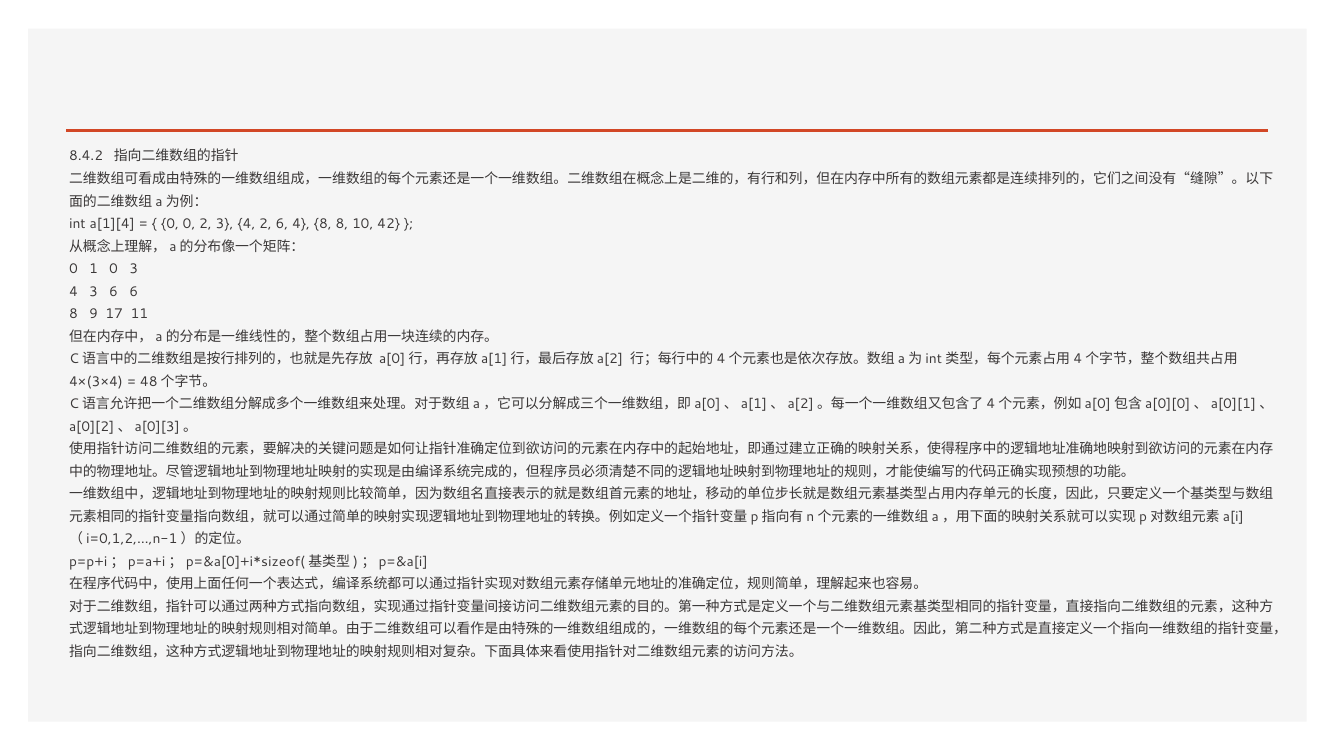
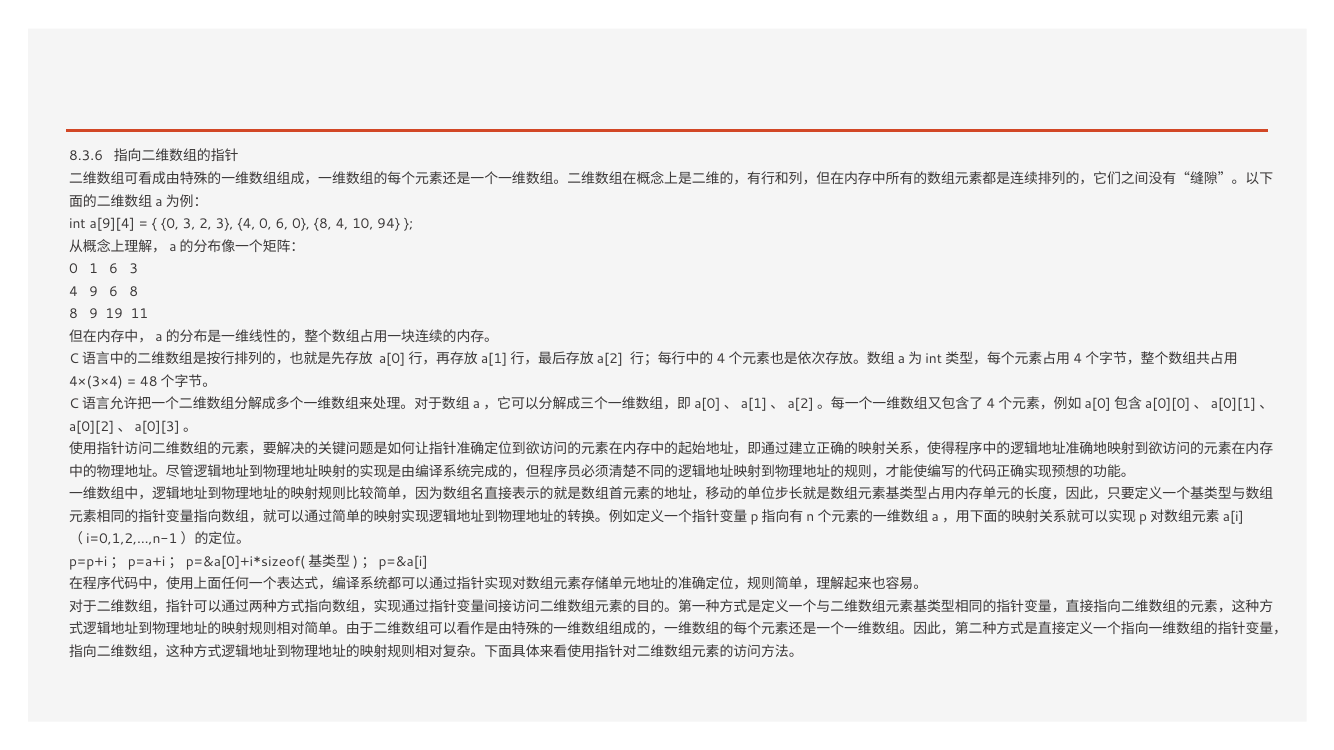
8.4.2: 8.4.2 -> 8.3.6
a[1][4: a[1][4 -> a[9][4
0 0: 0 -> 3
4 2: 2 -> 0
6 4: 4 -> 0
8 8: 8 -> 4
42: 42 -> 94
1 0: 0 -> 6
4 3: 3 -> 9
6 6: 6 -> 8
17: 17 -> 19
